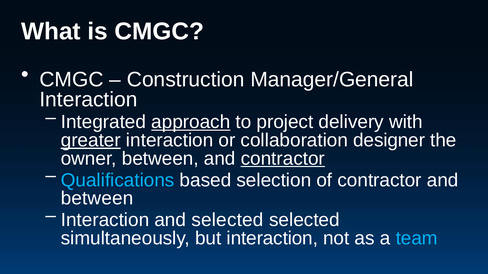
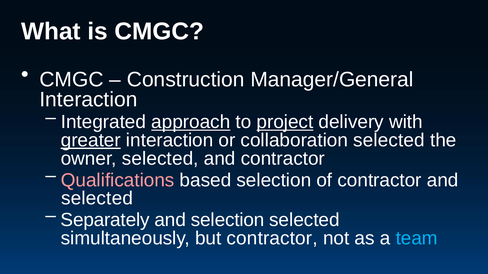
project underline: none -> present
collaboration designer: designer -> selected
owner between: between -> selected
contractor at (283, 159) underline: present -> none
Qualifications colour: light blue -> pink
between at (97, 199): between -> selected
Interaction at (105, 220): Interaction -> Separately
and selected: selected -> selection
but interaction: interaction -> contractor
